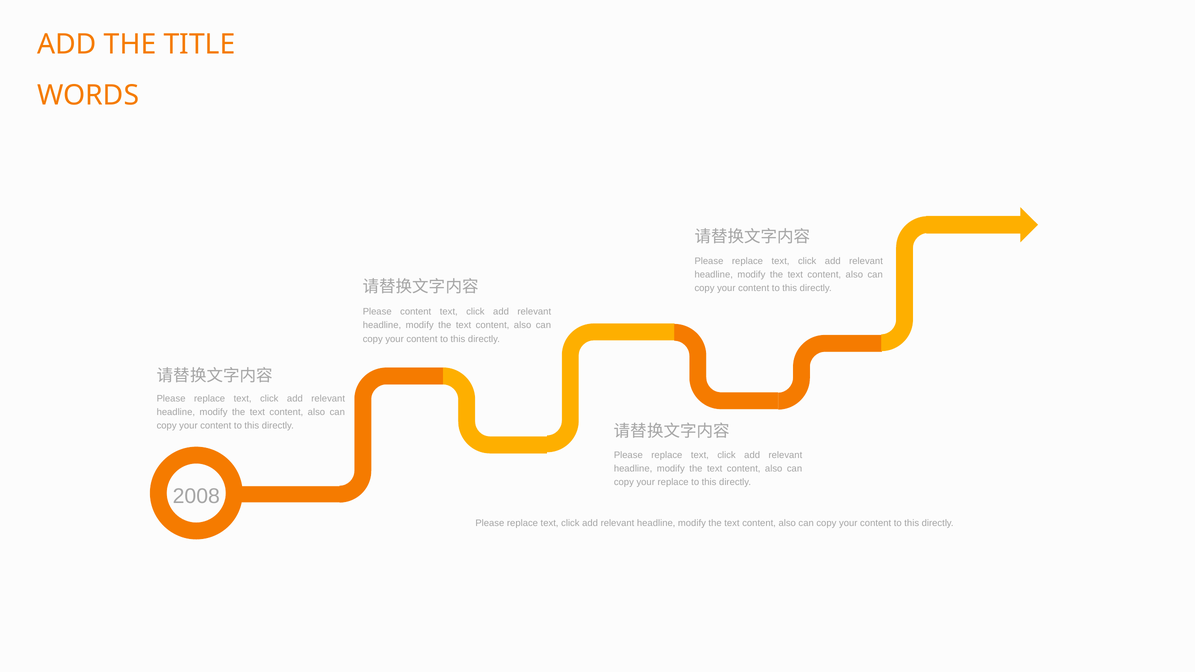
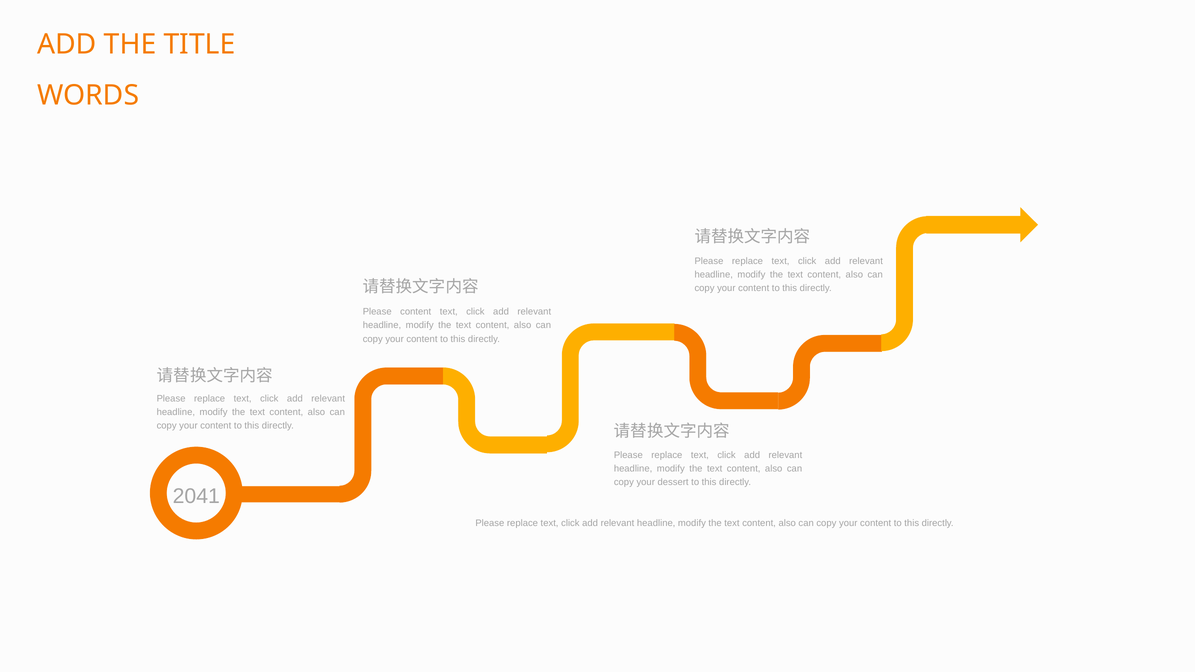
your replace: replace -> dessert
2008: 2008 -> 2041
